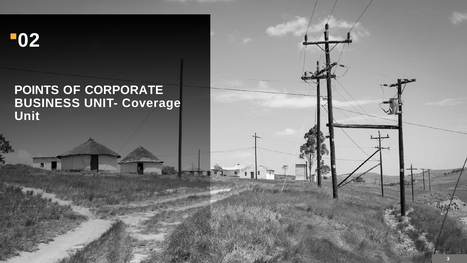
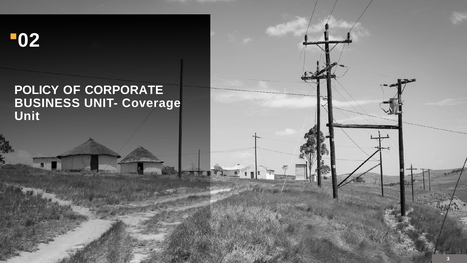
POINTS: POINTS -> POLICY
